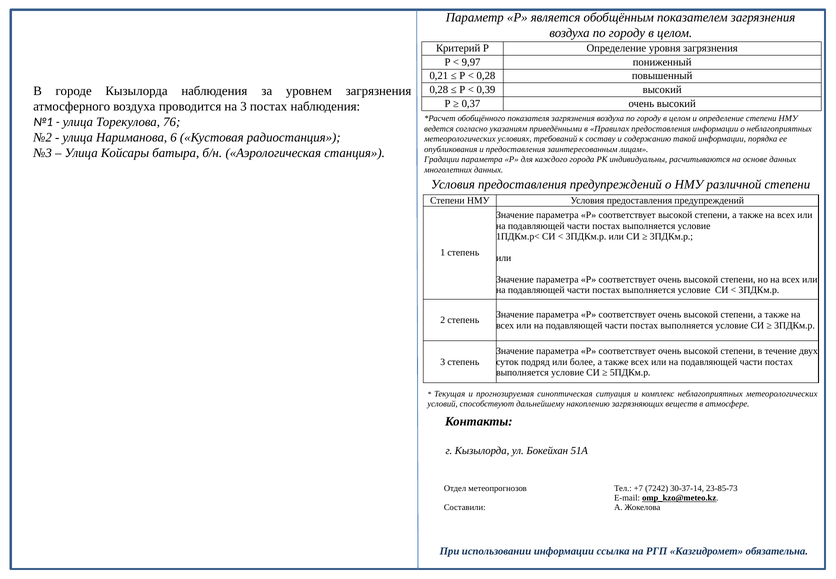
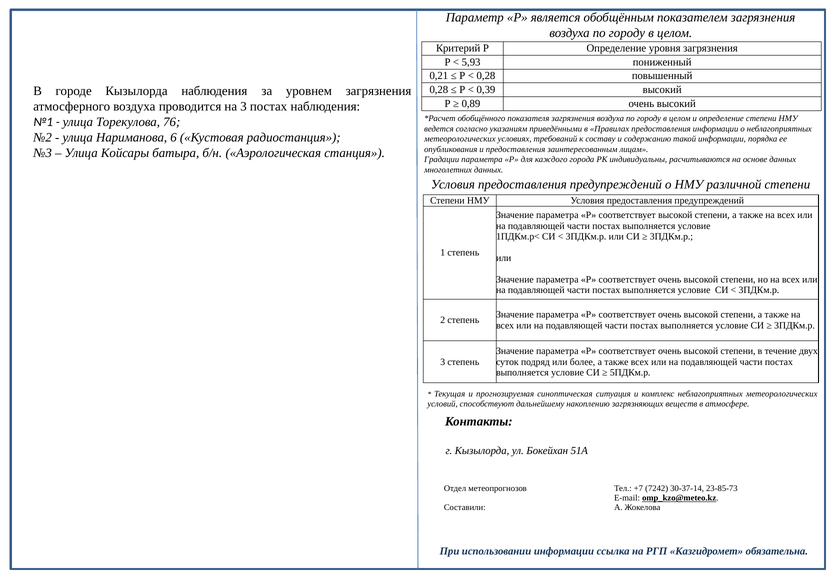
9,97: 9,97 -> 5,93
0,37: 0,37 -> 0,89
